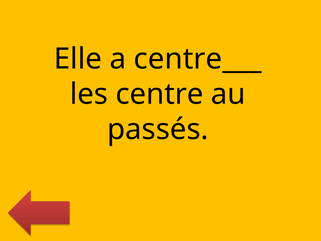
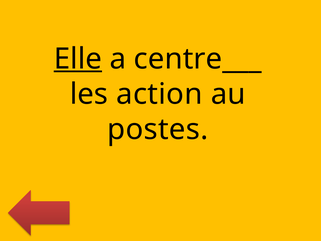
Elle underline: none -> present
centre: centre -> action
passés: passés -> postes
